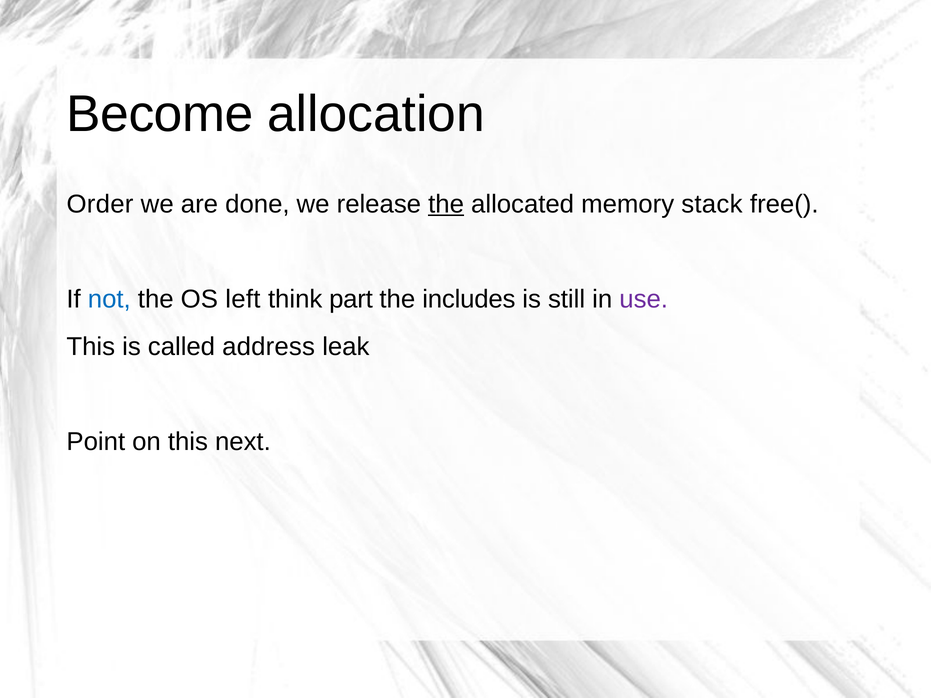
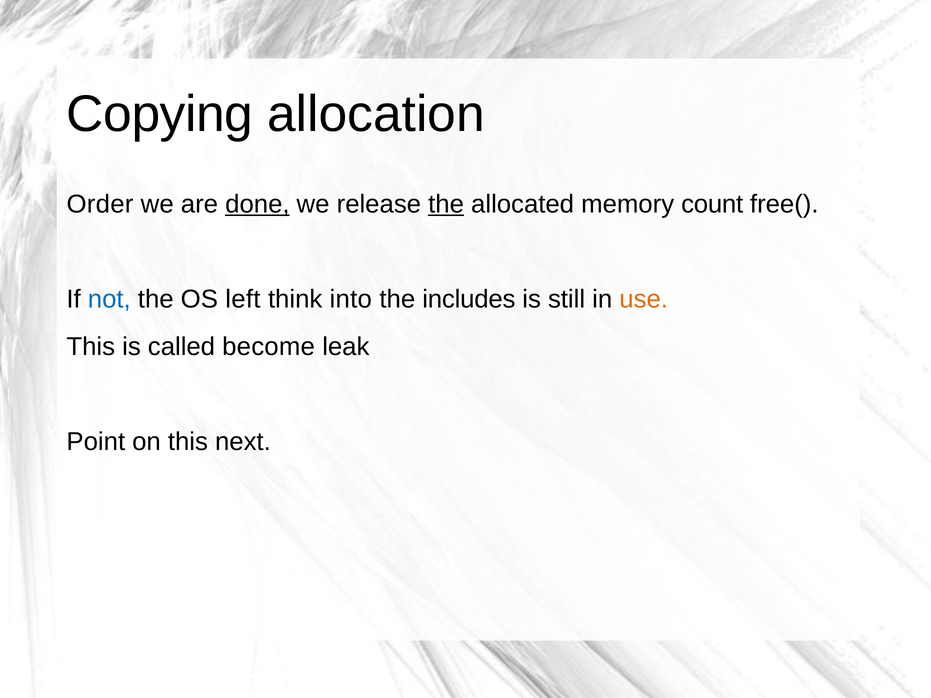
Become: Become -> Copying
done underline: none -> present
stack: stack -> count
part: part -> into
use colour: purple -> orange
address: address -> become
